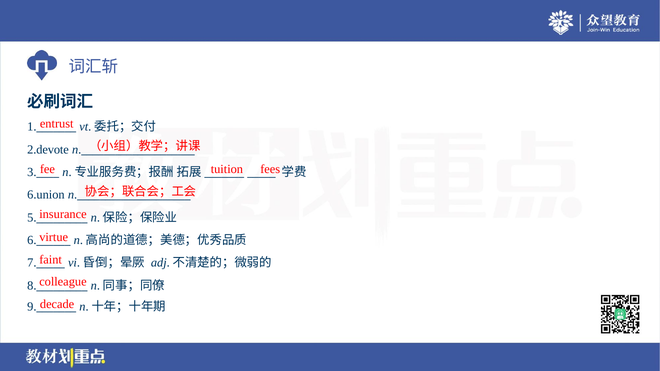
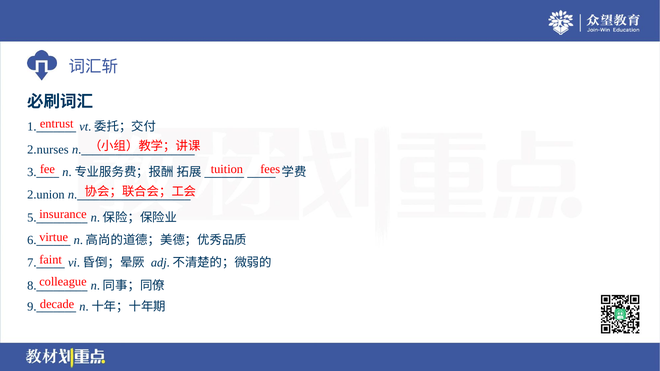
2.devote: 2.devote -> 2.nurses
6.union: 6.union -> 2.union
